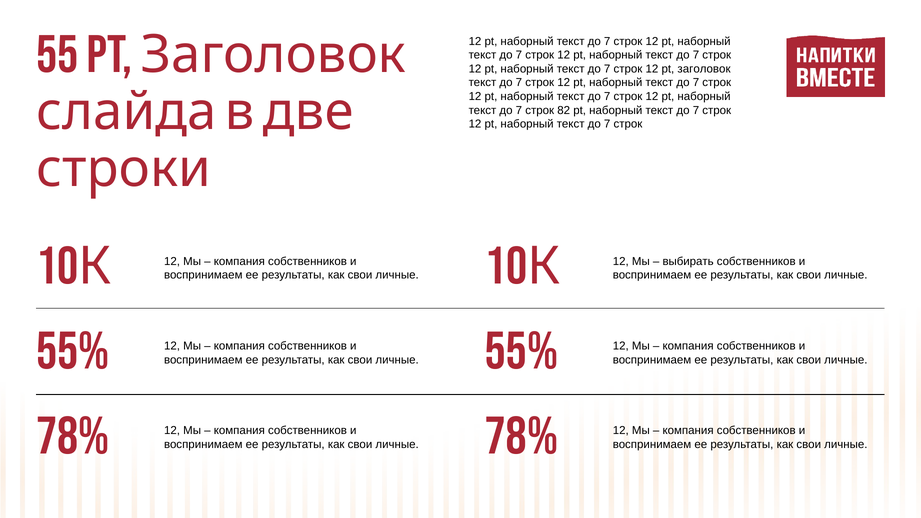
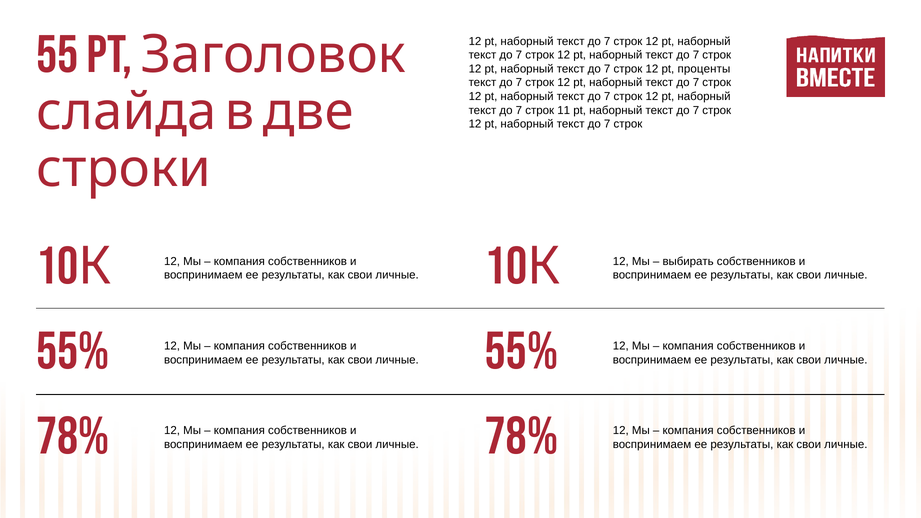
12 pt заголовок: заголовок -> проценты
82: 82 -> 11
